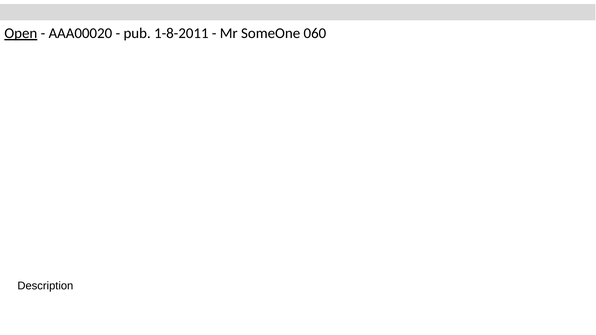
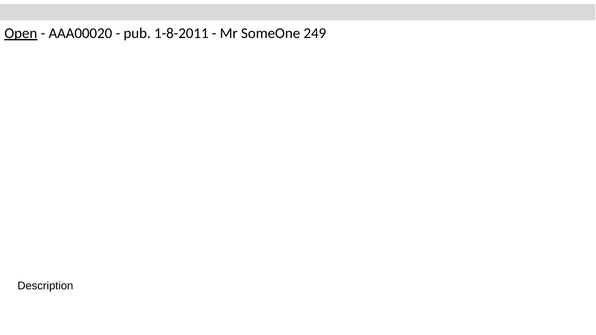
060: 060 -> 249
